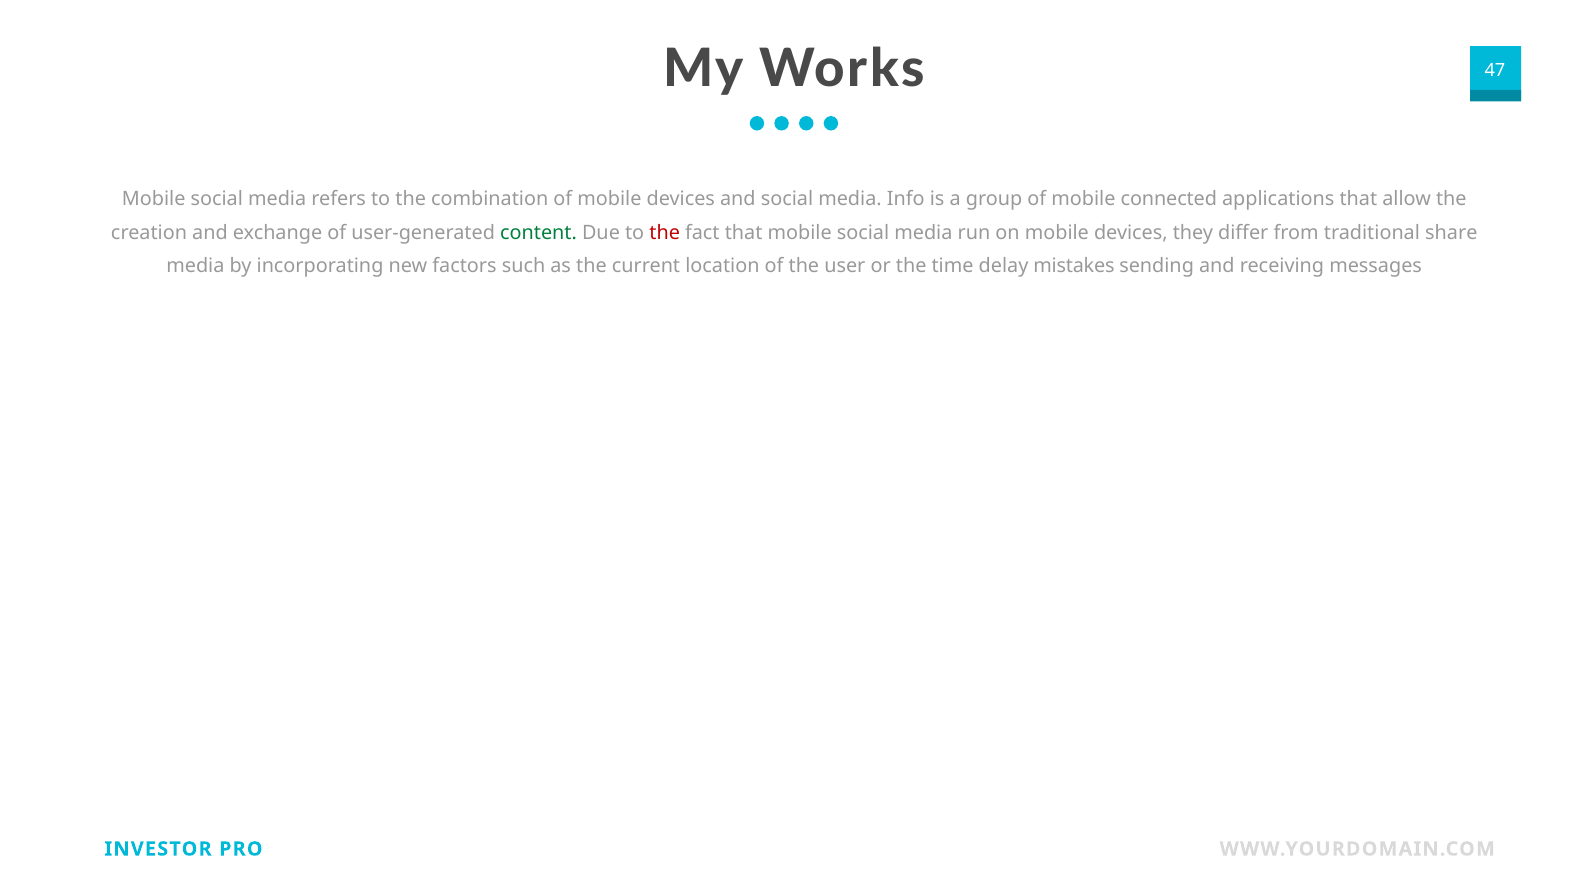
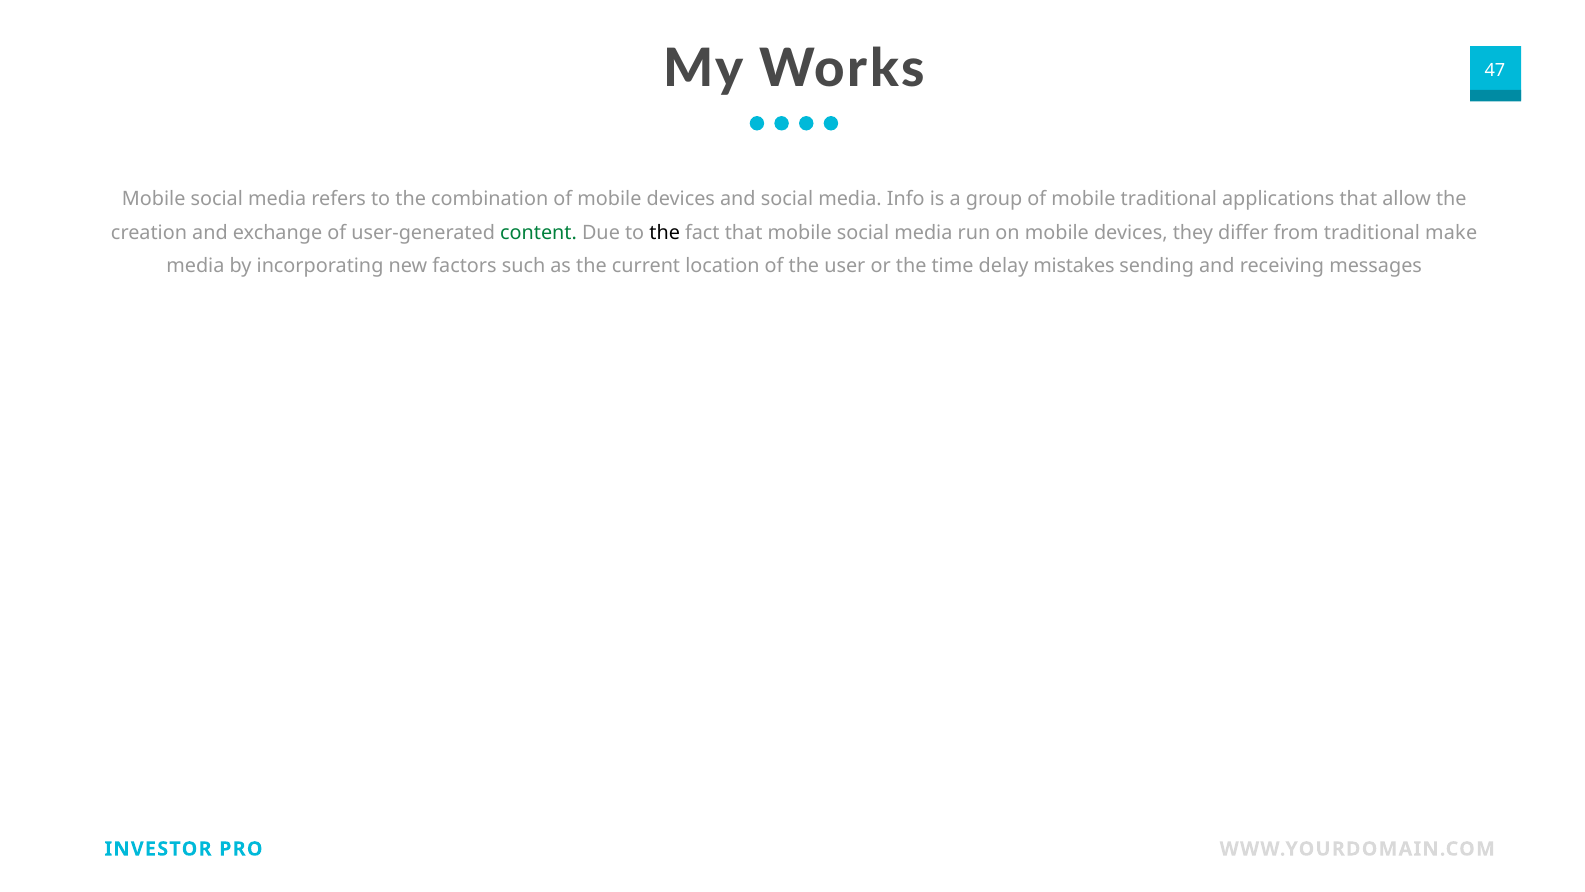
mobile connected: connected -> traditional
the at (665, 233) colour: red -> black
share: share -> make
